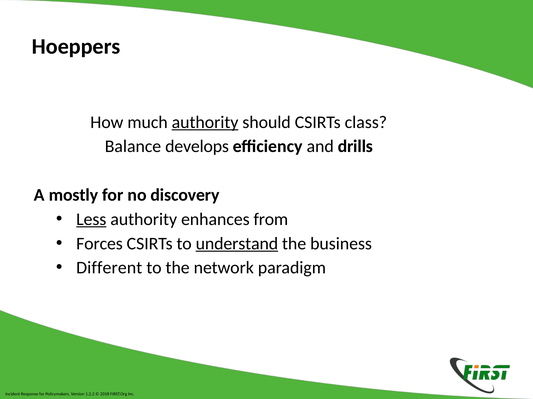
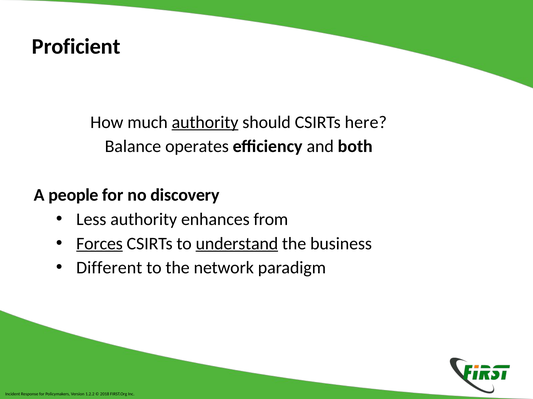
Hoeppers: Hoeppers -> Proficient
class: class -> here
develops: develops -> operates
drills: drills -> both
mostly: mostly -> people
Less underline: present -> none
Forces underline: none -> present
